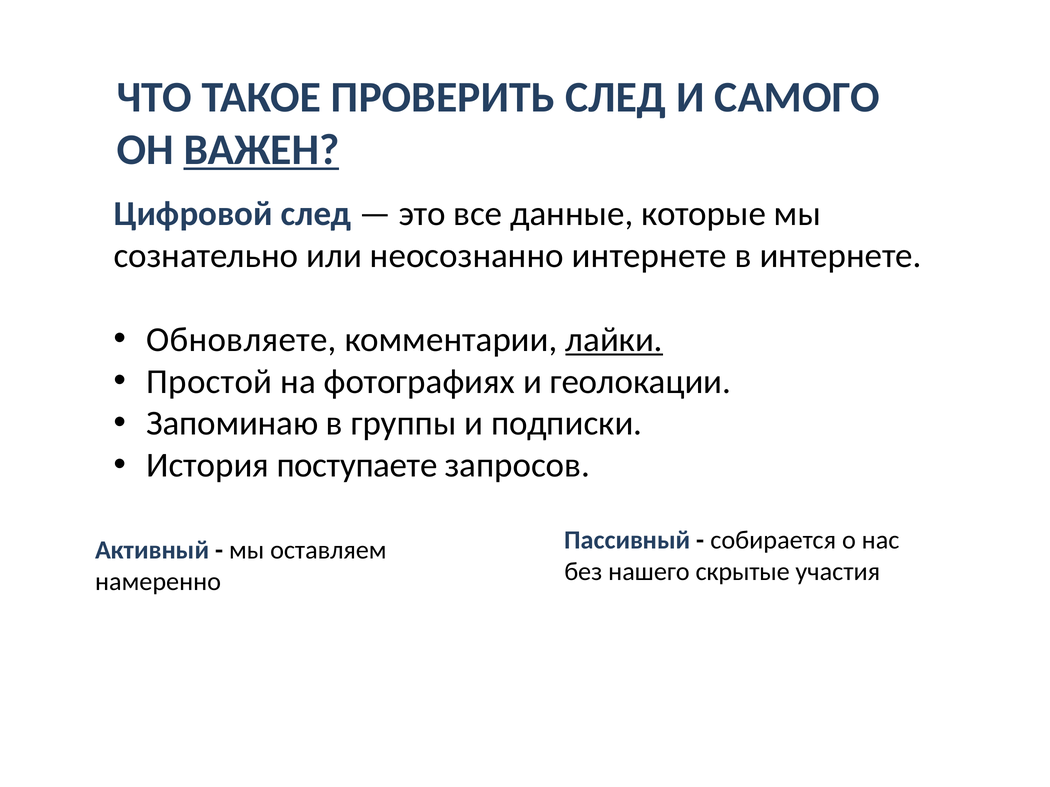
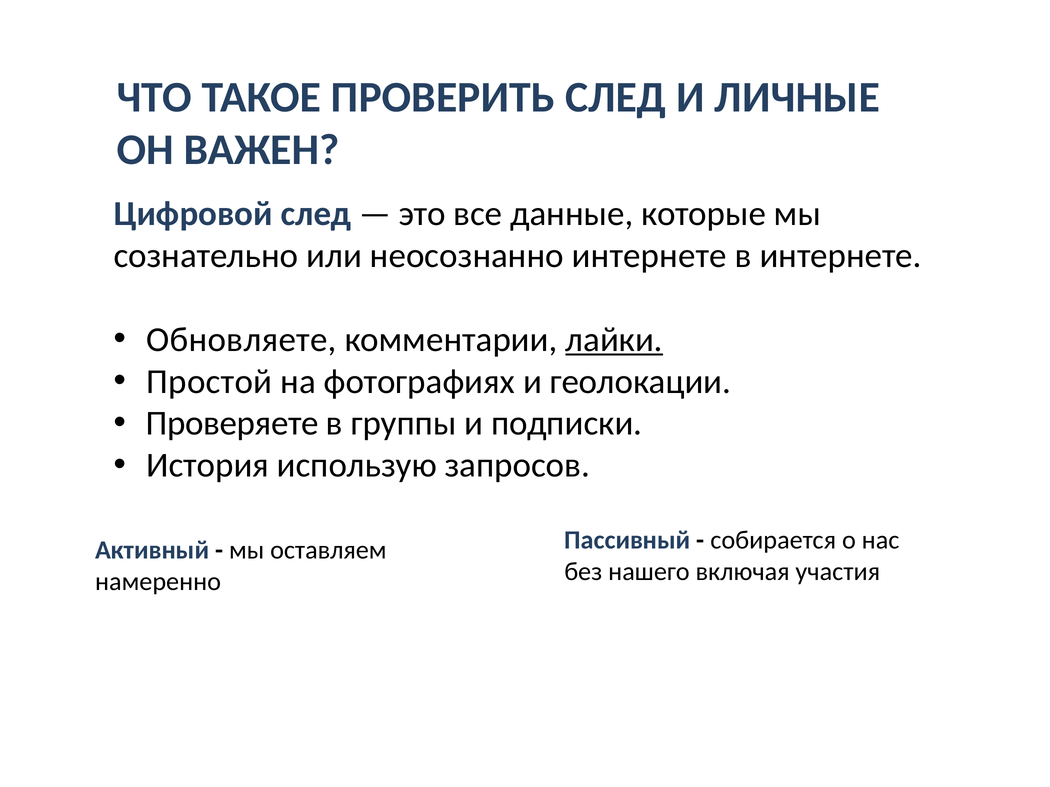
САМОГО: САМОГО -> ЛИЧНЫЕ
ВАЖЕН underline: present -> none
Запоминаю: Запоминаю -> Проверяете
поступаете: поступаете -> использую
скрытые: скрытые -> включая
